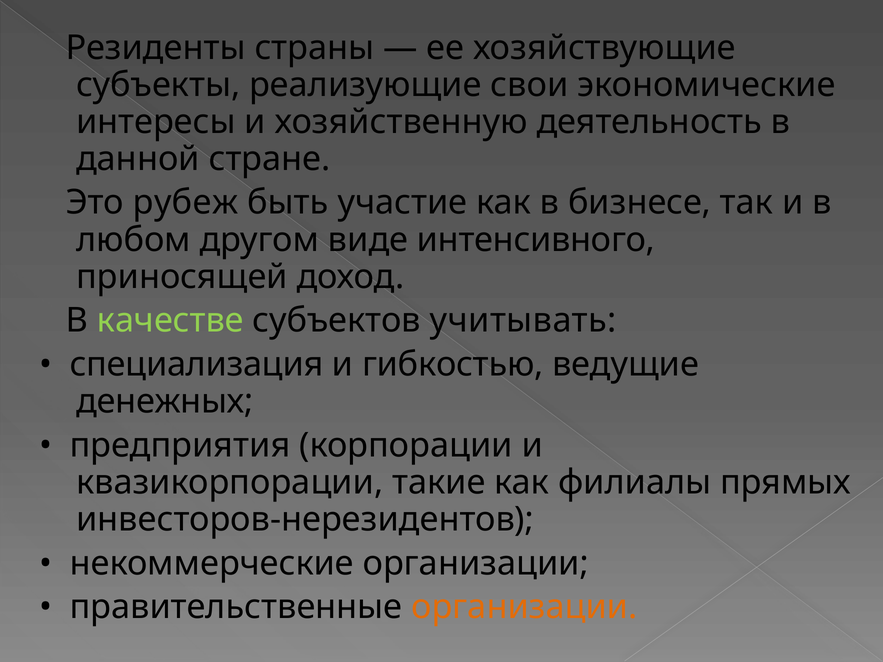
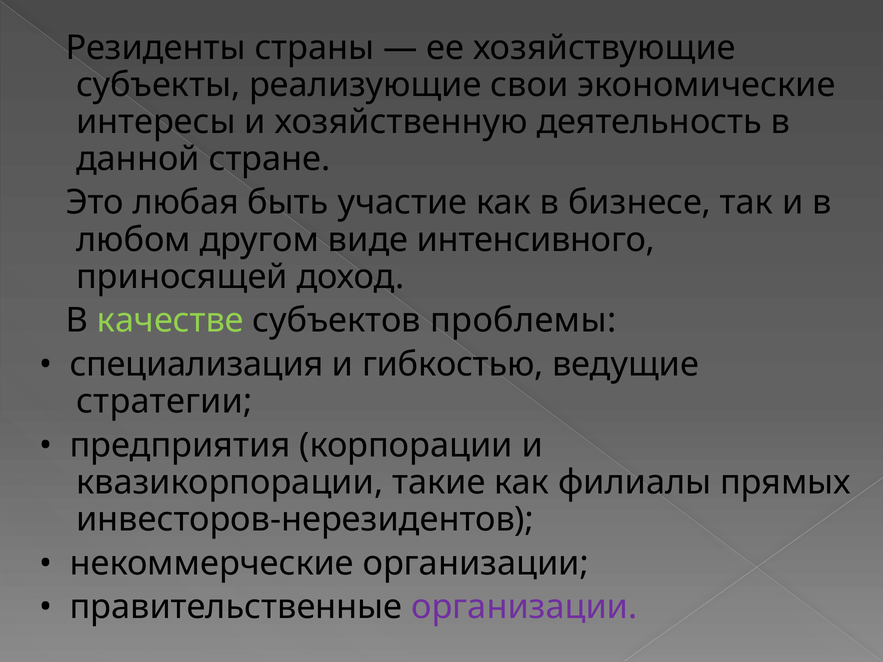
рубеж: рубеж -> любая
учитывать: учитывать -> проблемы
денежных: денежных -> стратегии
организации at (524, 607) colour: orange -> purple
